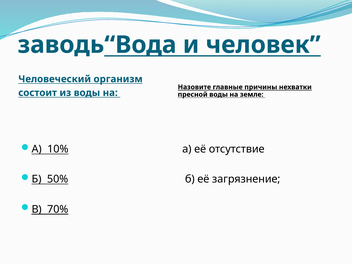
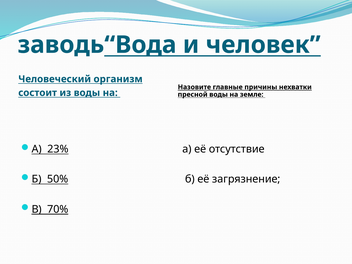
10%: 10% -> 23%
